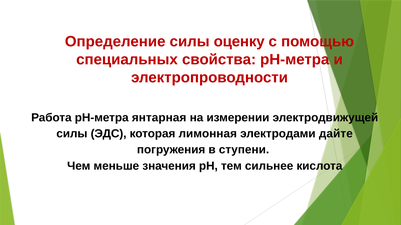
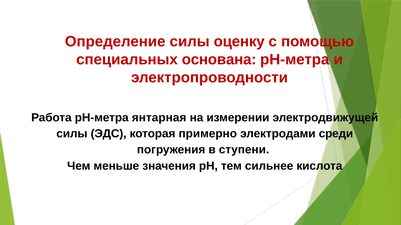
свойства: свойства -> основана
лимонная: лимонная -> примерно
дайте: дайте -> среди
